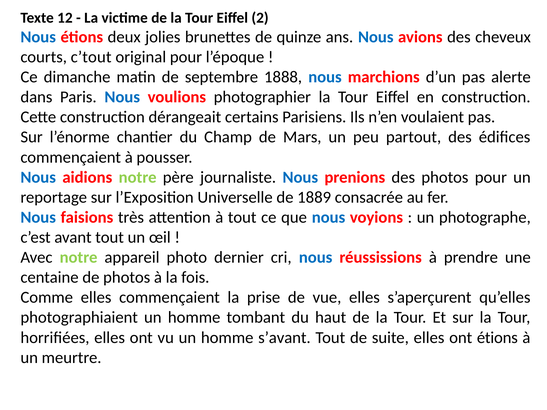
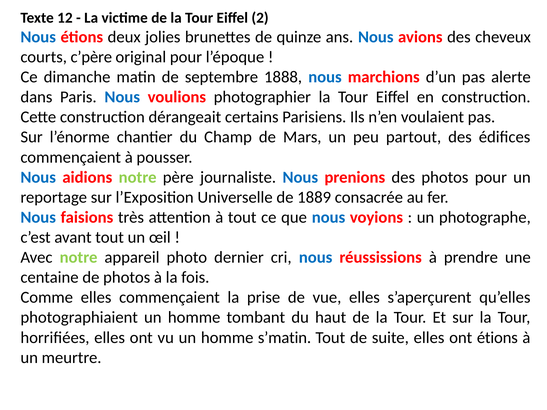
c’tout: c’tout -> c’père
s’avant: s’avant -> s’matin
